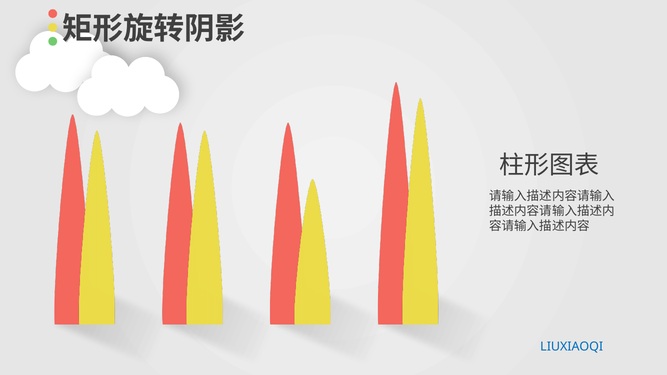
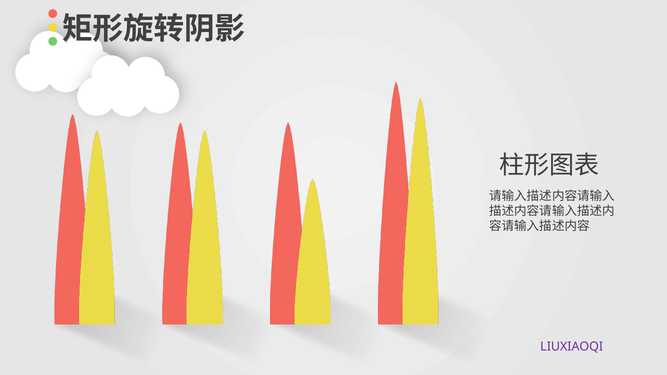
LIUXIAOQI colour: blue -> purple
